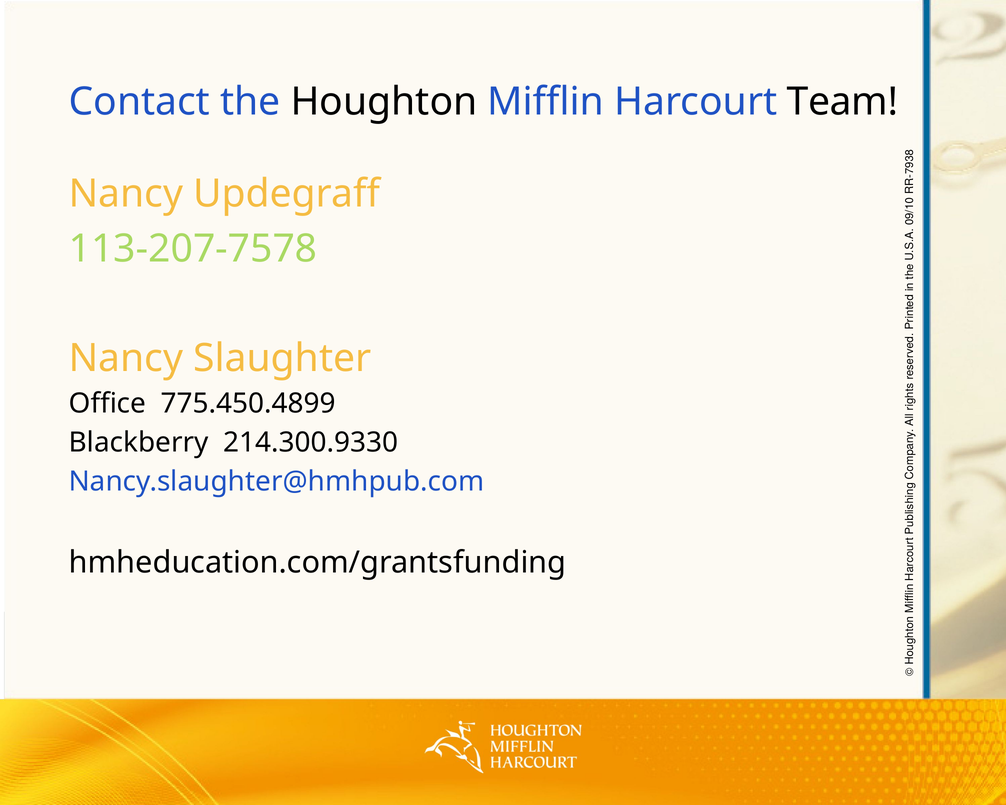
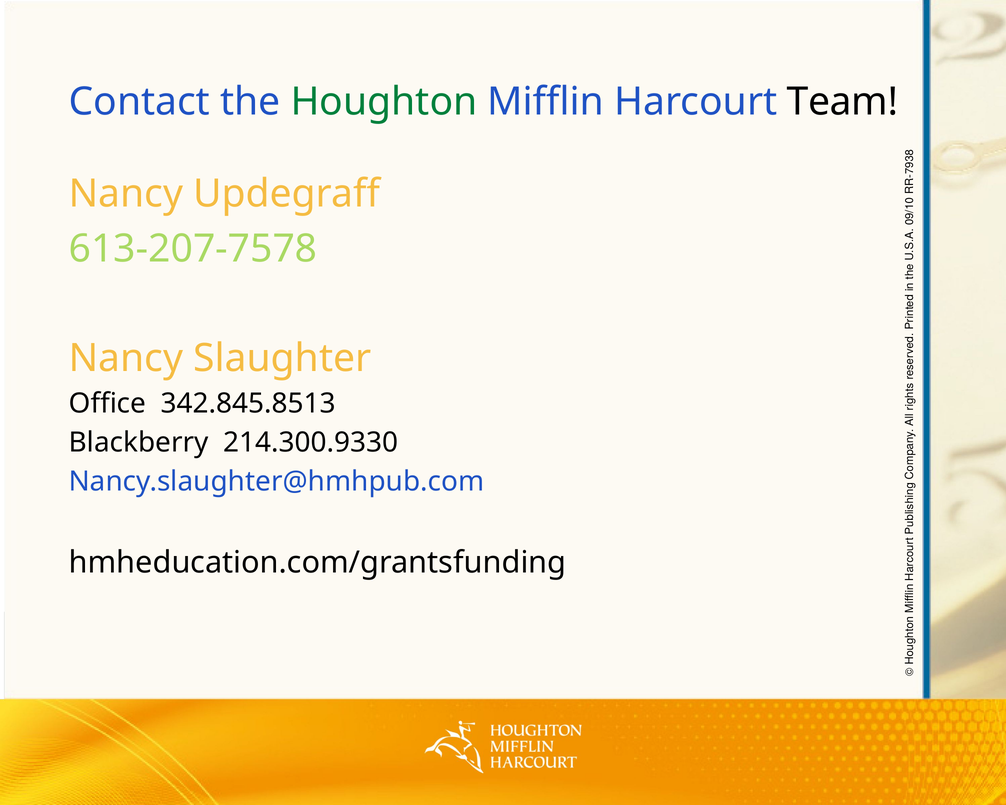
Houghton colour: black -> green
113-207-7578: 113-207-7578 -> 613-207-7578
775.450.4899: 775.450.4899 -> 342.845.8513
